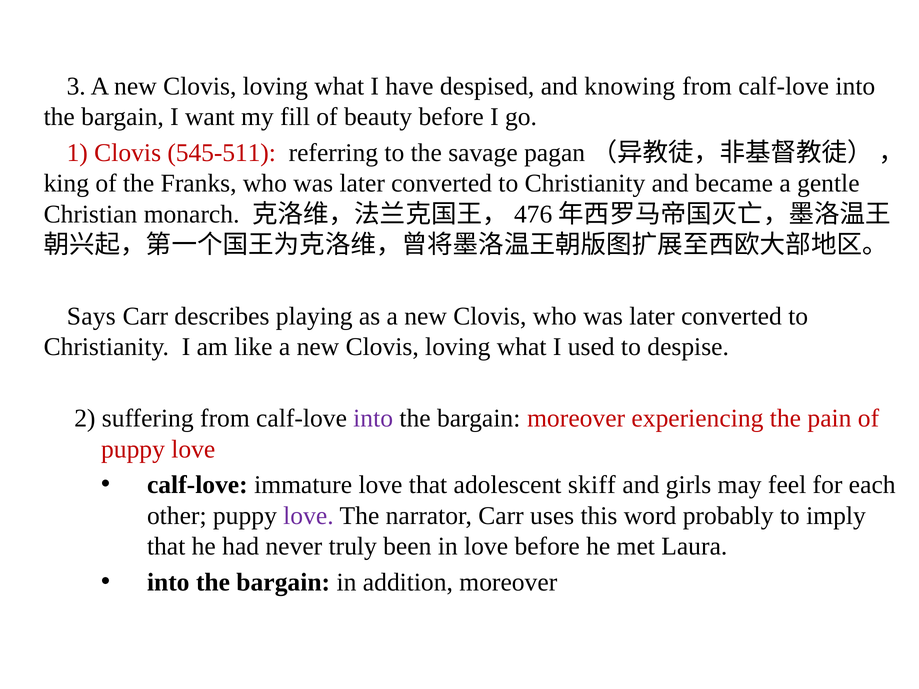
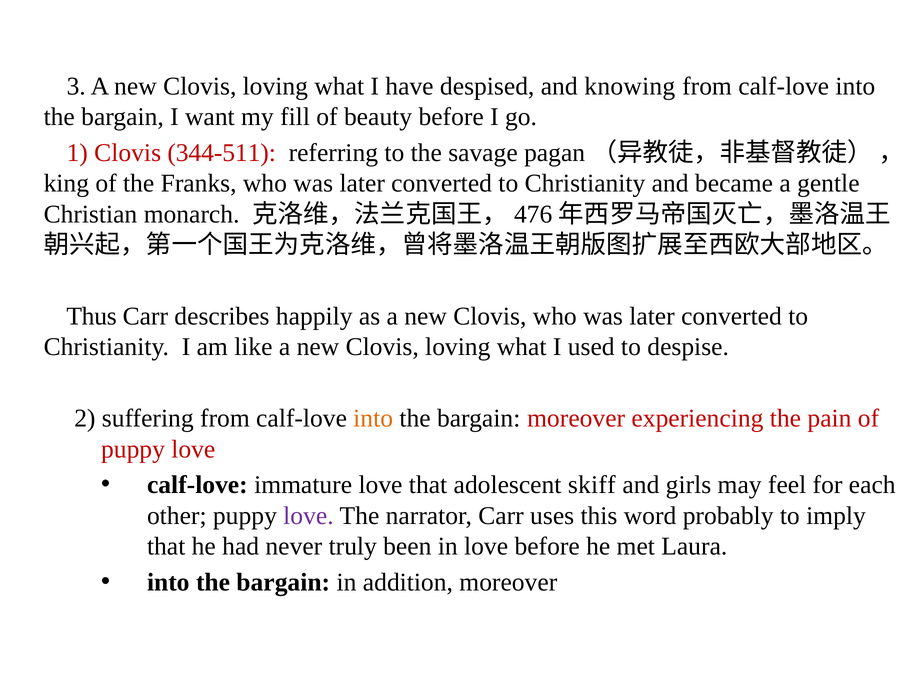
545-511: 545-511 -> 344-511
Says: Says -> Thus
playing: playing -> happily
into at (373, 419) colour: purple -> orange
